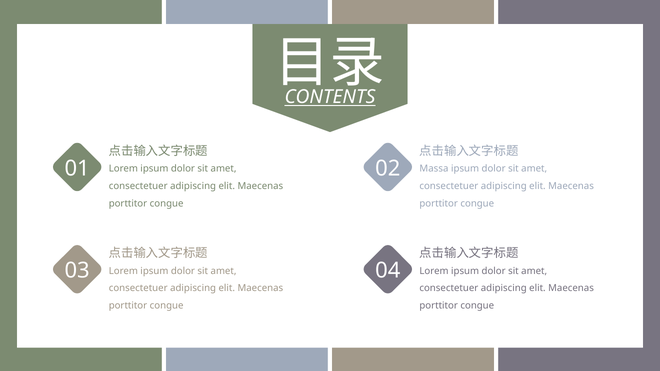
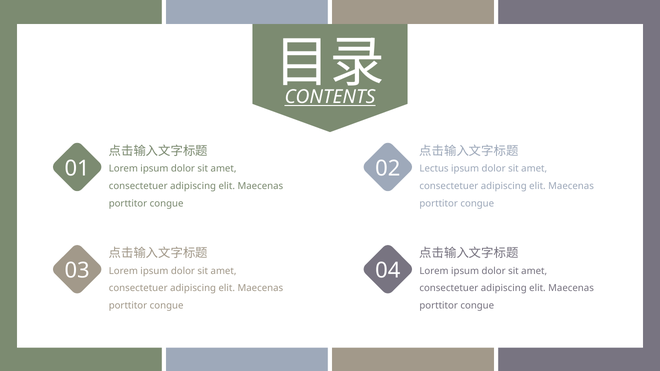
Massa: Massa -> Lectus
